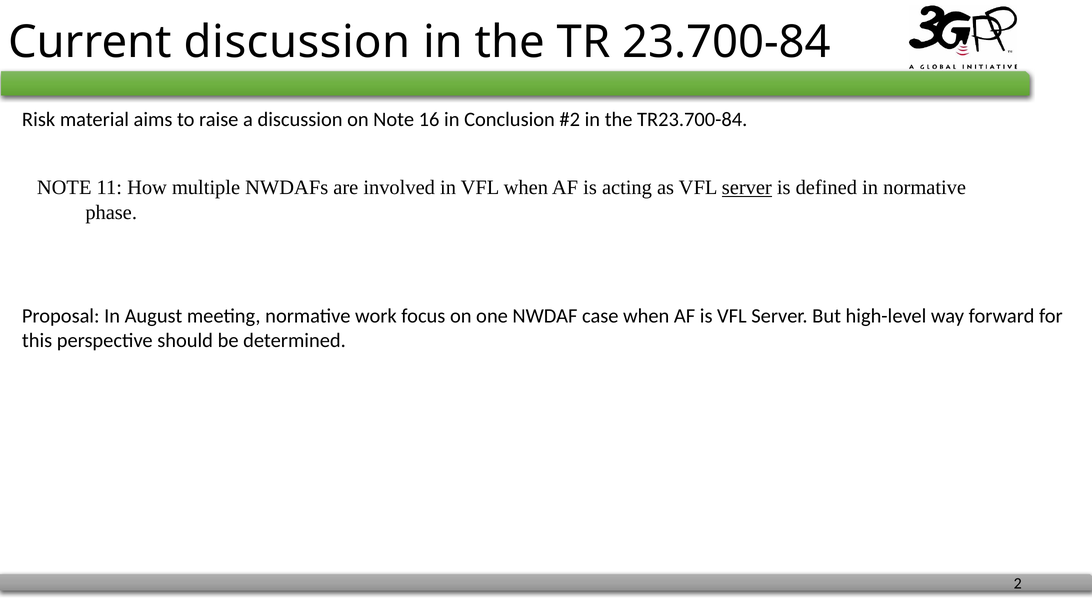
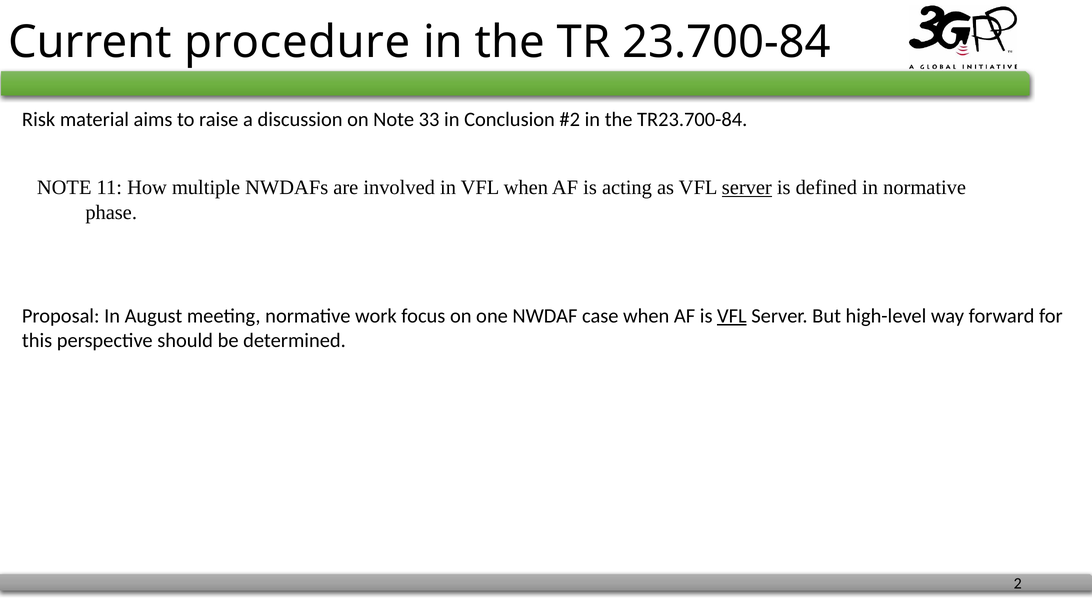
Current discussion: discussion -> procedure
16: 16 -> 33
VFL at (732, 316) underline: none -> present
